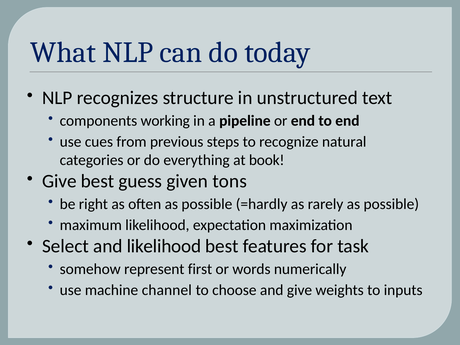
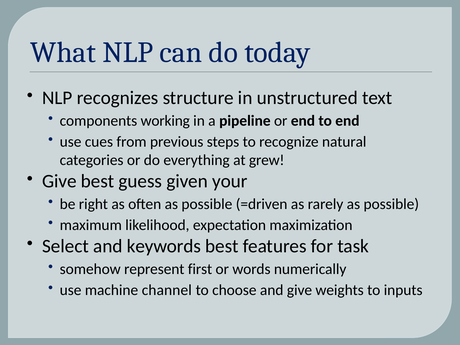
book: book -> grew
tons: tons -> your
=hardly: =hardly -> =driven
and likelihood: likelihood -> keywords
